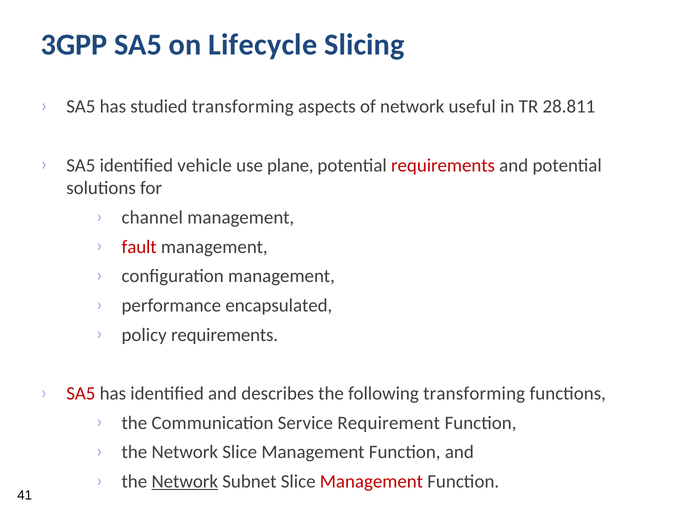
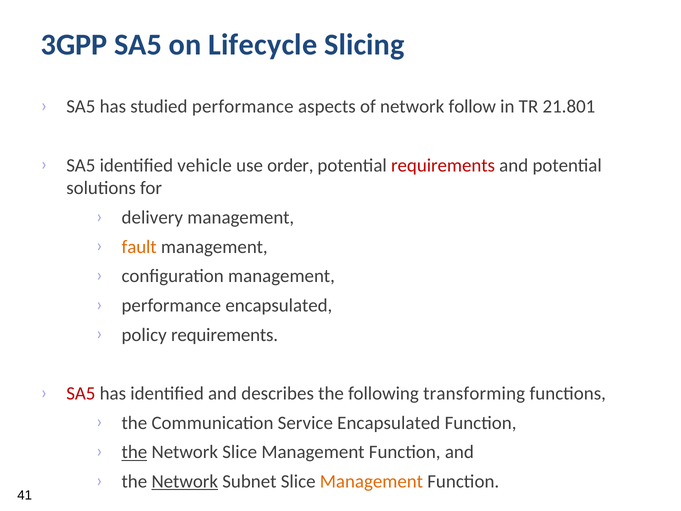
studied transforming: transforming -> performance
useful: useful -> follow
28.811: 28.811 -> 21.801
plane: plane -> order
channel: channel -> delivery
fault colour: red -> orange
Service Requirement: Requirement -> Encapsulated
the at (134, 452) underline: none -> present
Management at (371, 481) colour: red -> orange
